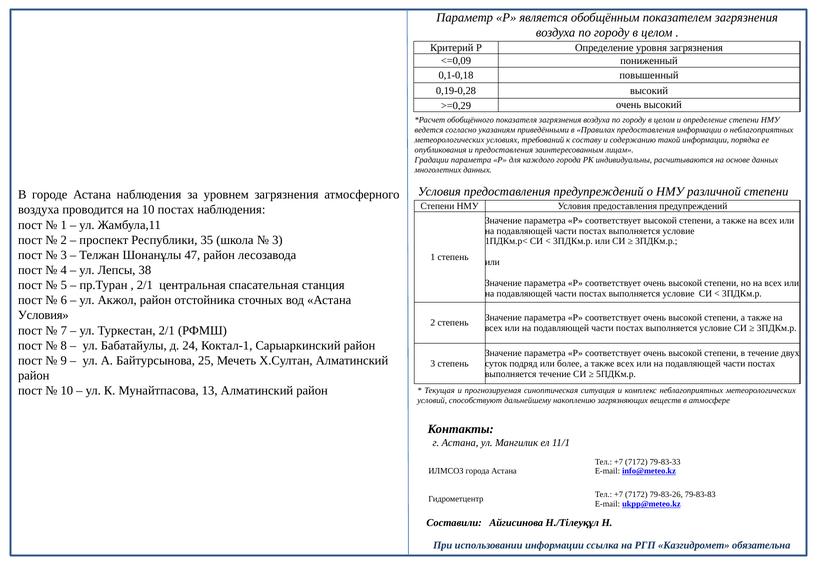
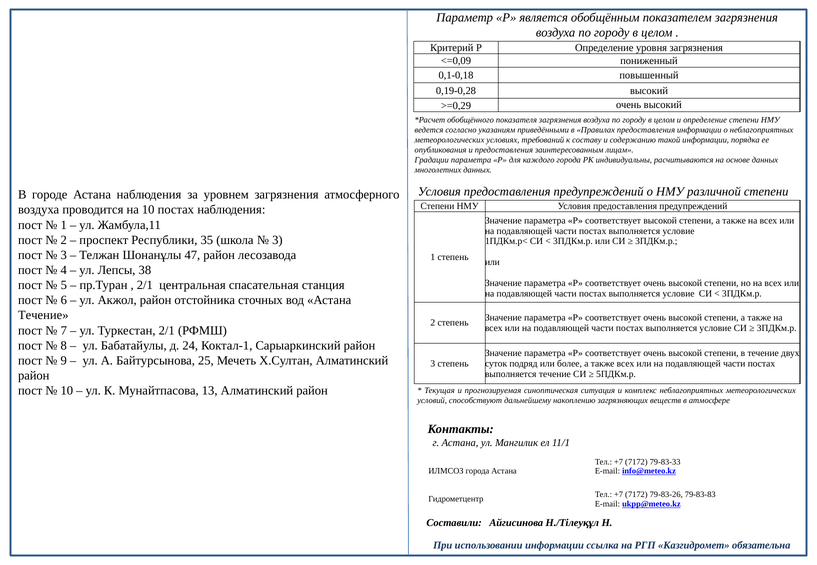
Условия at (43, 316): Условия -> Течение
